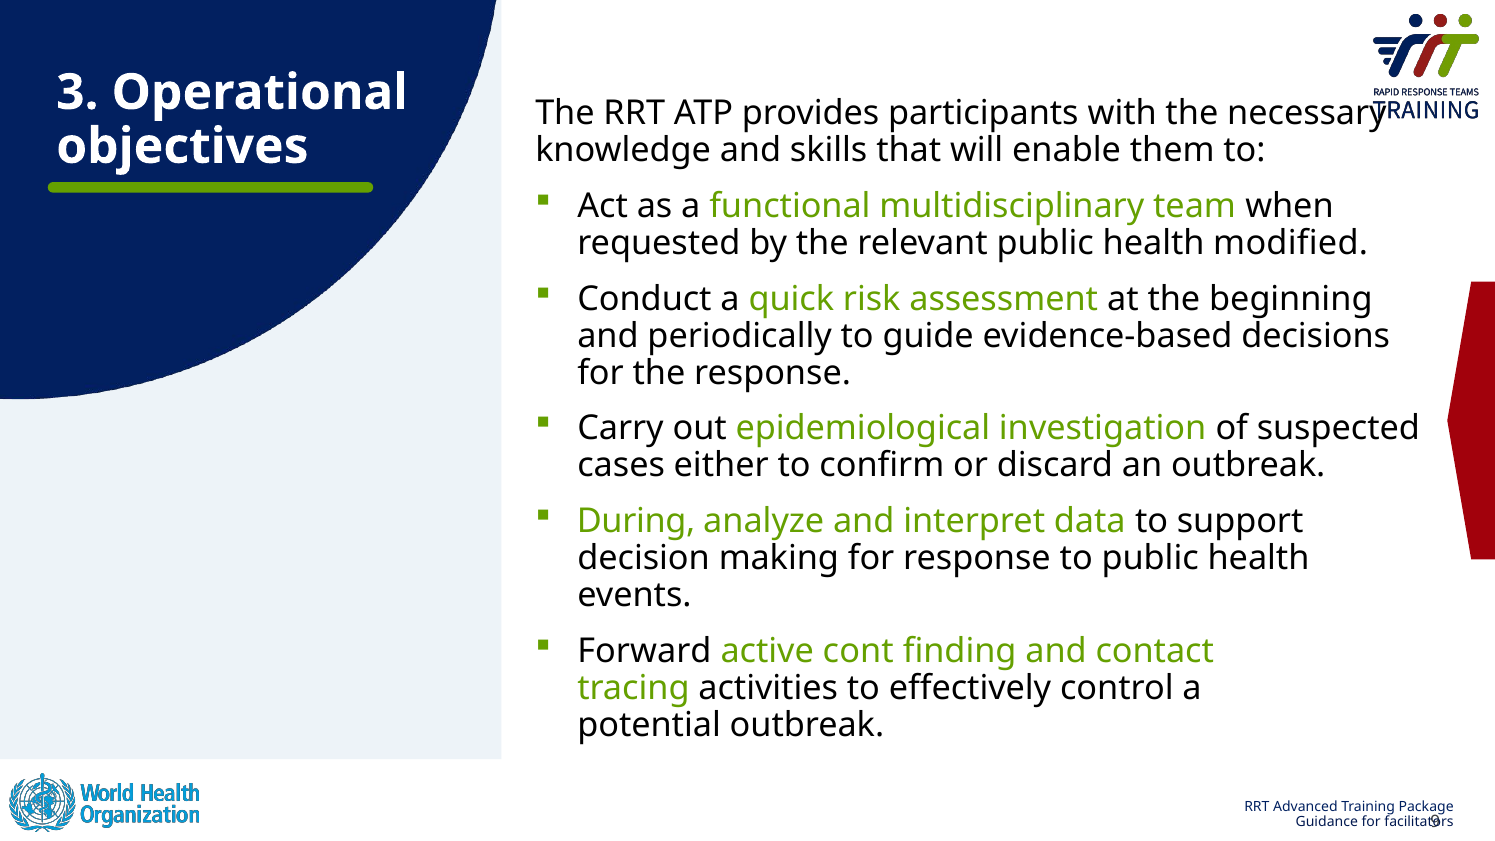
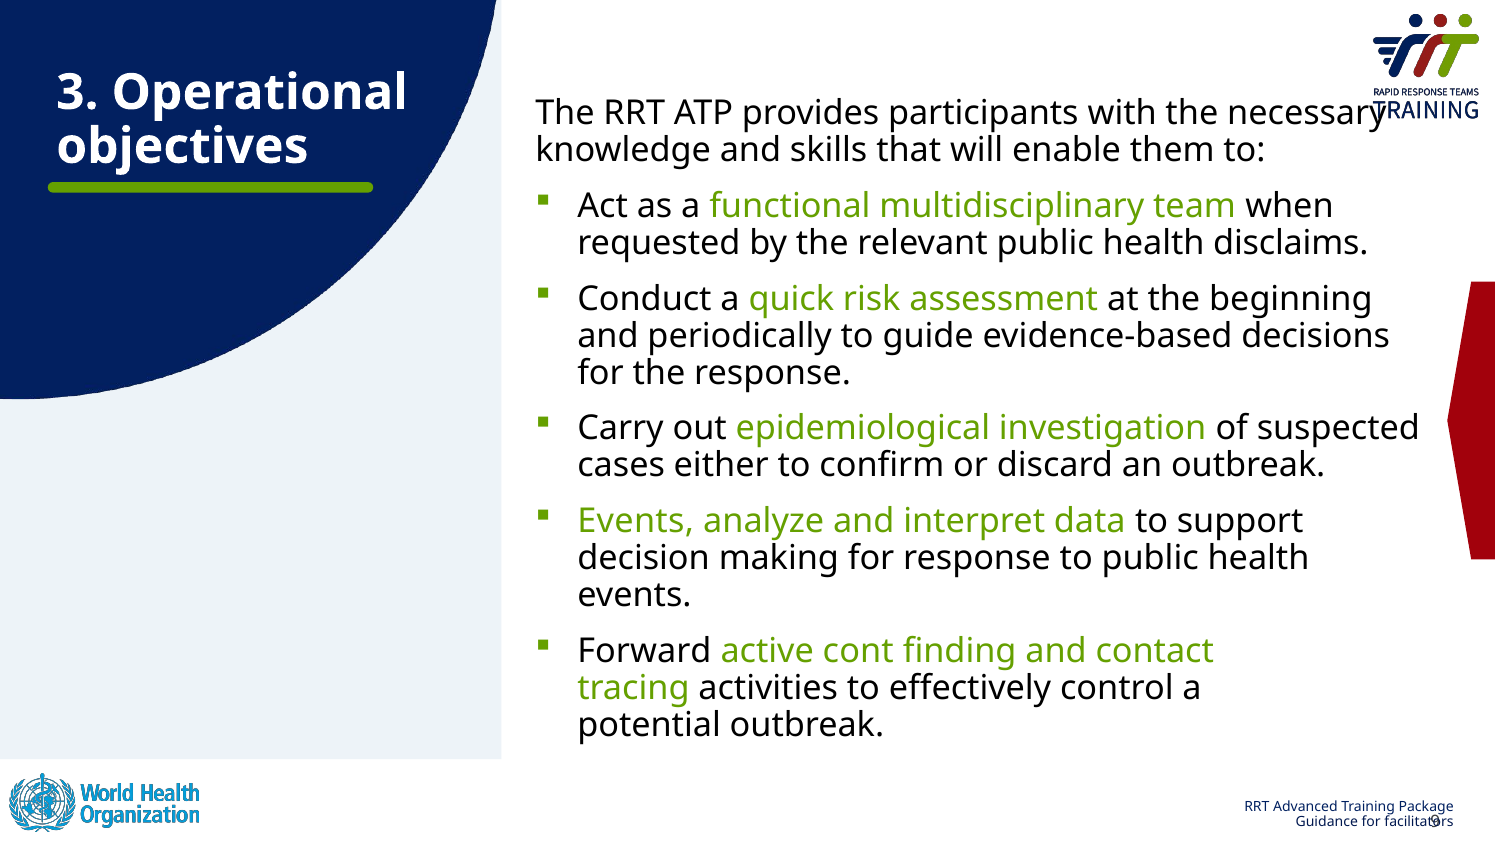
modified: modified -> disclaims
During at (636, 521): During -> Events
